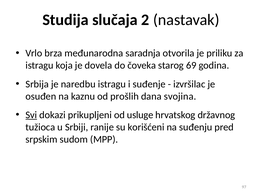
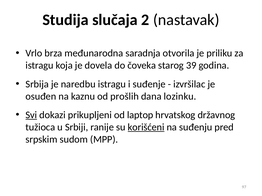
69: 69 -> 39
svojina: svojina -> lozinku
usluge: usluge -> laptop
korišćeni underline: none -> present
